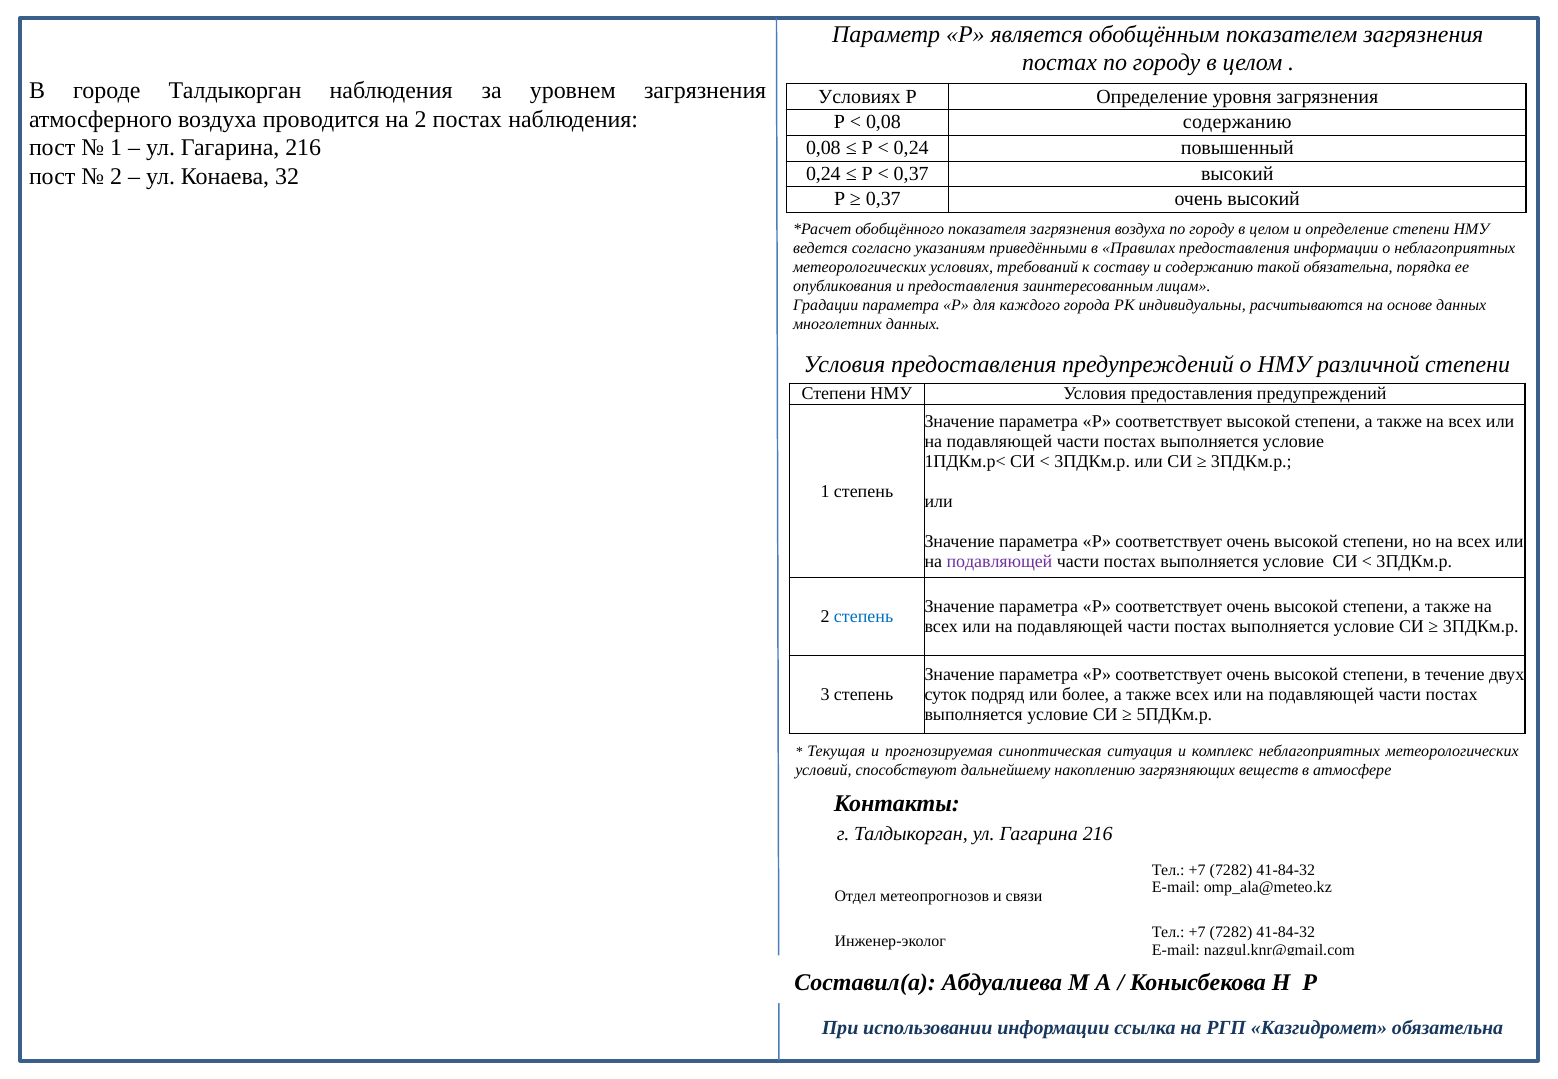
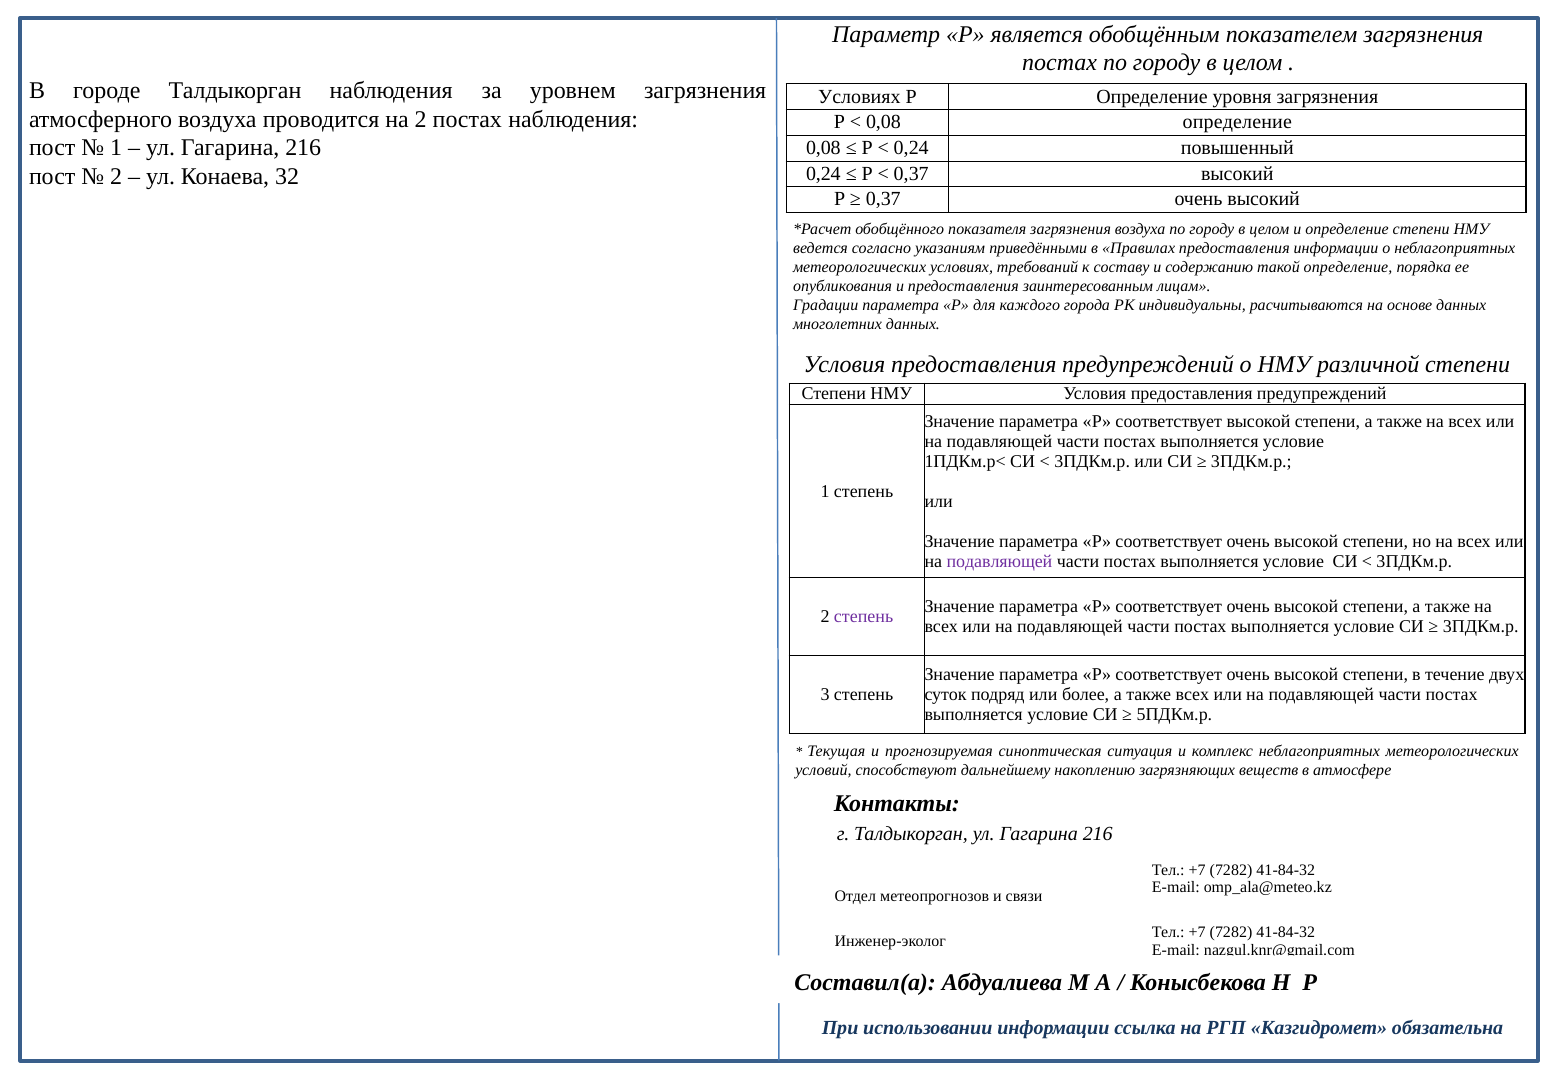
0,08 содержанию: содержанию -> определение
такой обязательна: обязательна -> определение
степень at (864, 617) colour: blue -> purple
